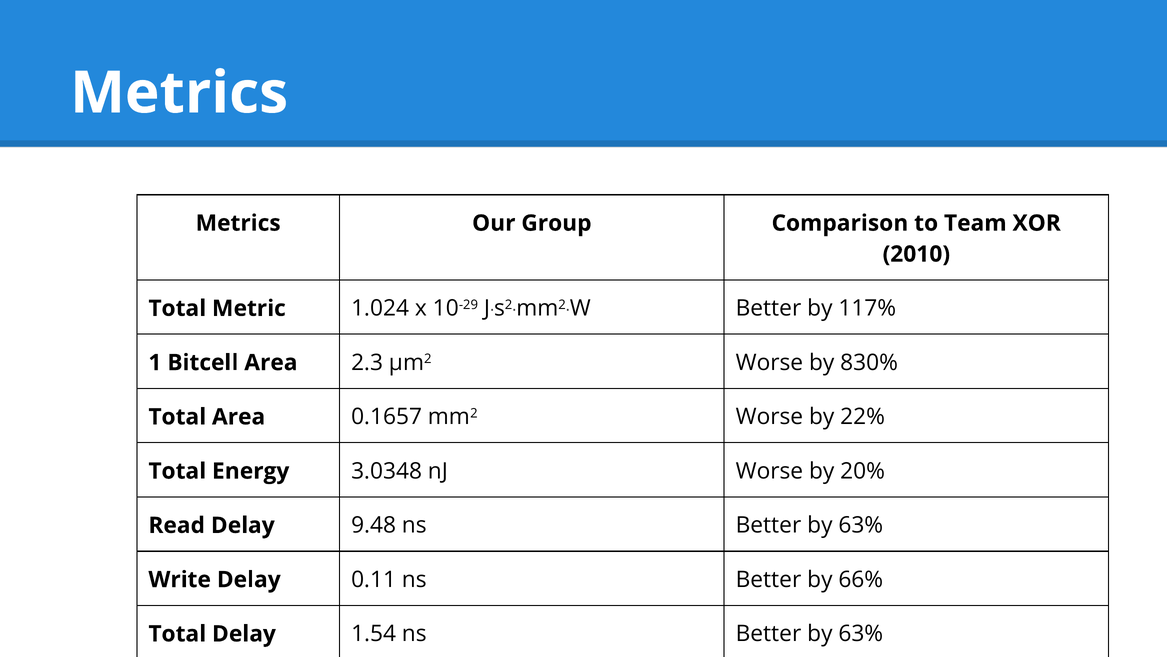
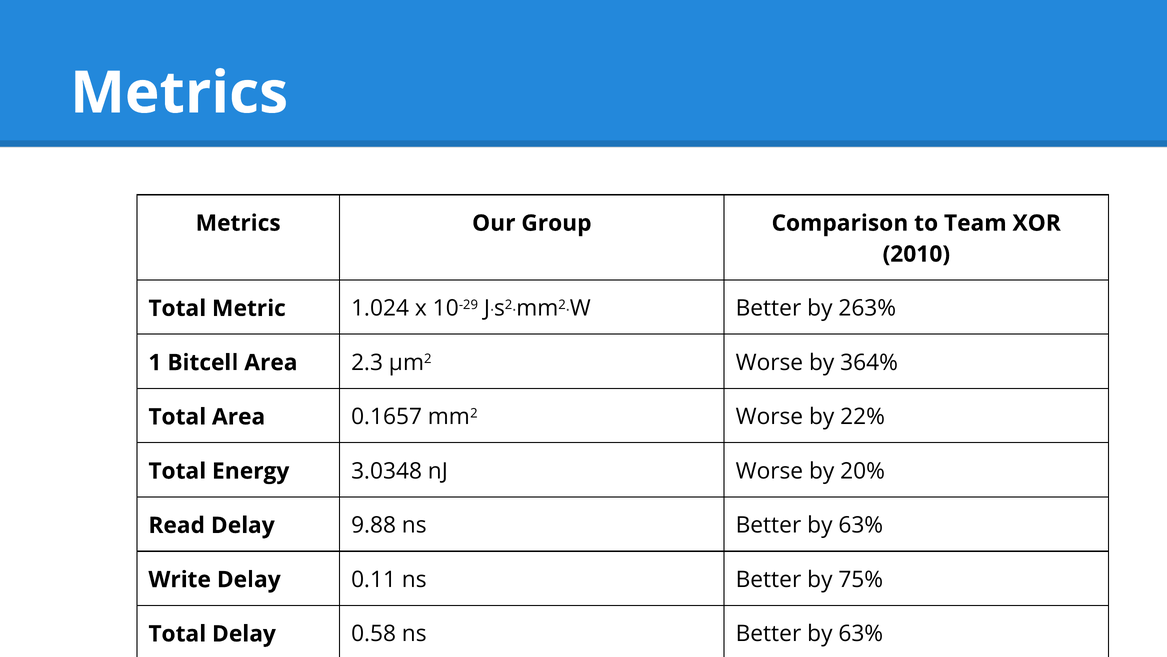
117%: 117% -> 263%
830%: 830% -> 364%
9.48: 9.48 -> 9.88
66%: 66% -> 75%
1.54: 1.54 -> 0.58
